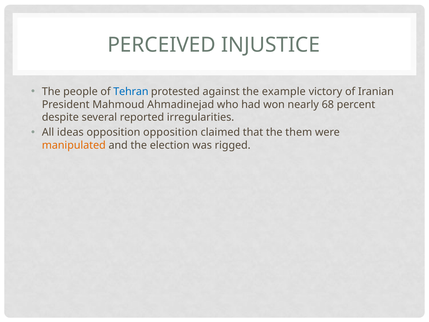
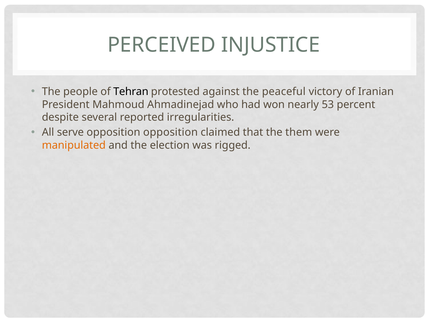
Tehran colour: blue -> black
example: example -> peaceful
68: 68 -> 53
ideas: ideas -> serve
